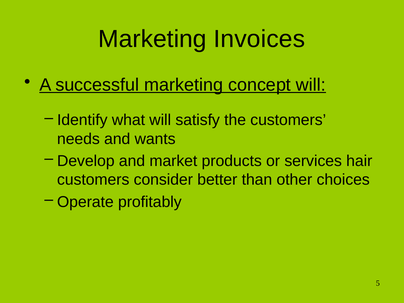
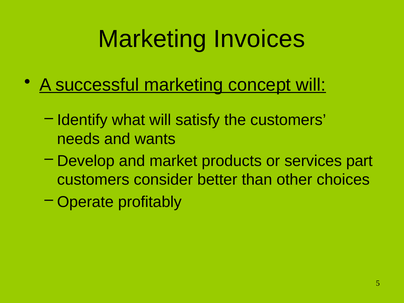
hair: hair -> part
